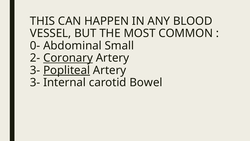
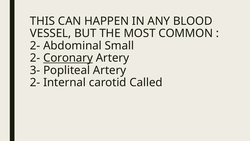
0- at (35, 46): 0- -> 2-
Popliteal underline: present -> none
3- at (35, 82): 3- -> 2-
Bowel: Bowel -> Called
